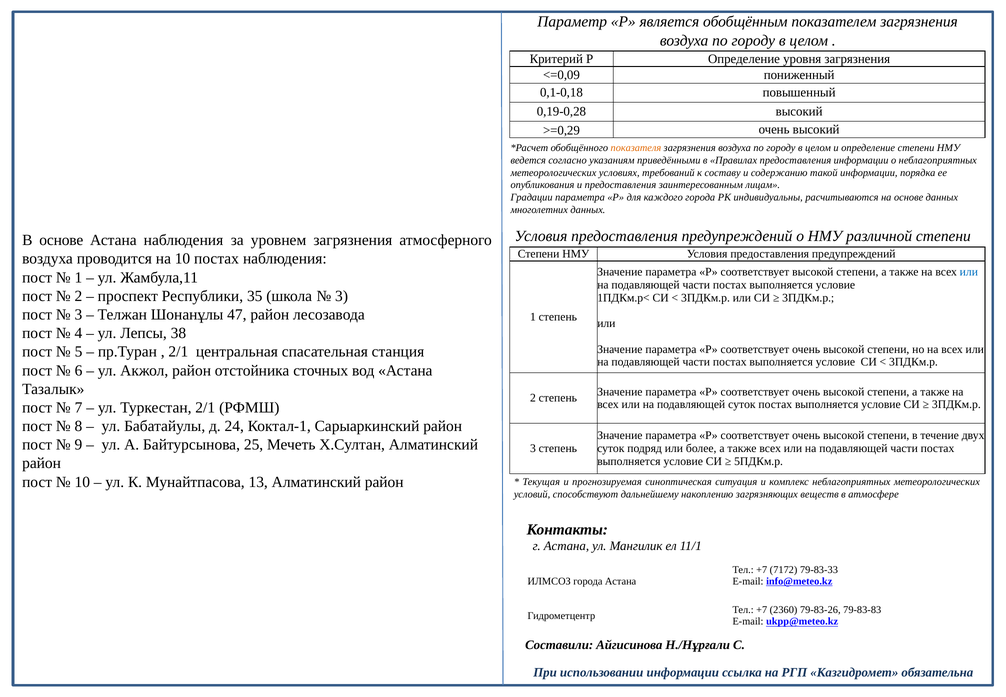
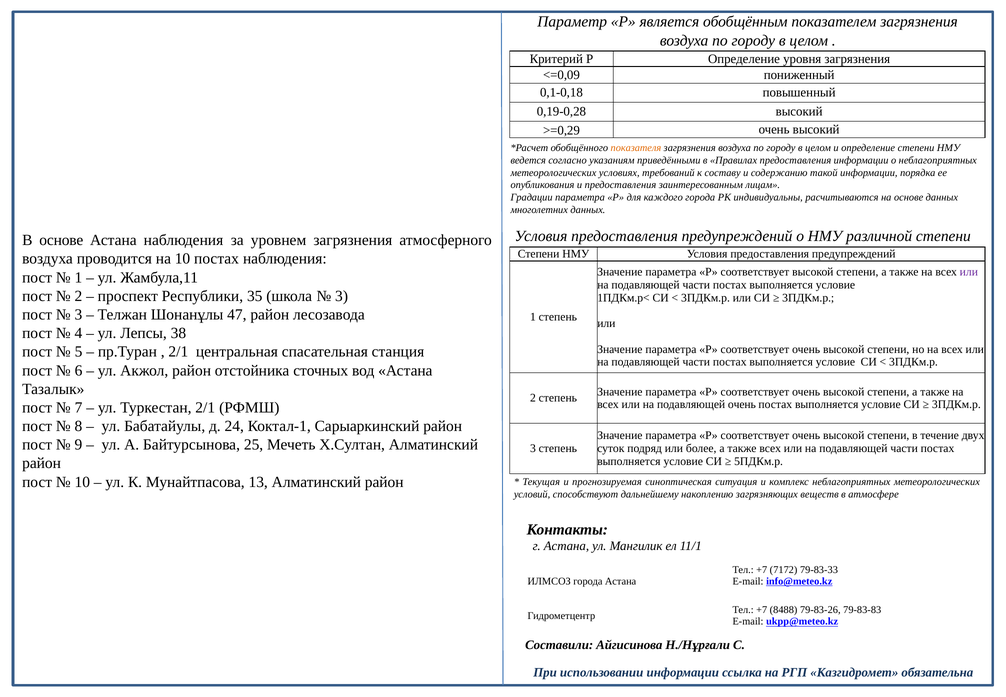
или at (969, 272) colour: blue -> purple
подавляющей суток: суток -> очень
2360: 2360 -> 8488
